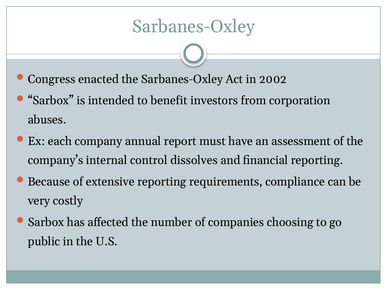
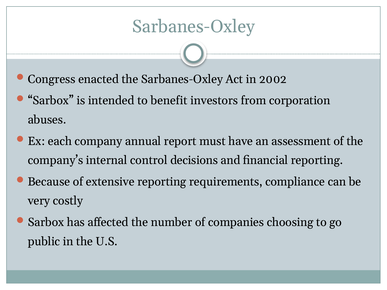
dissolves: dissolves -> decisions
